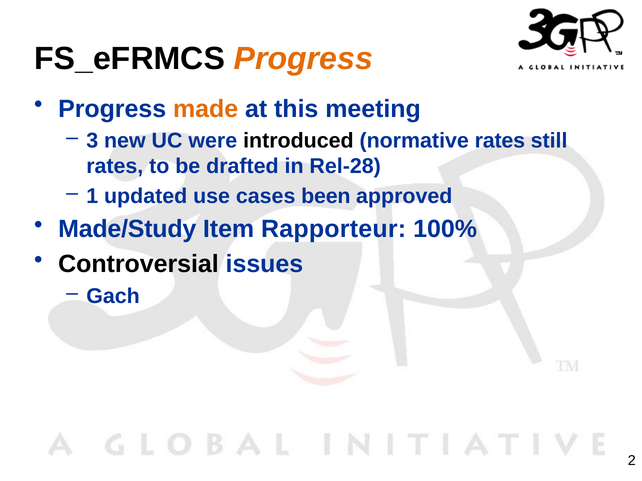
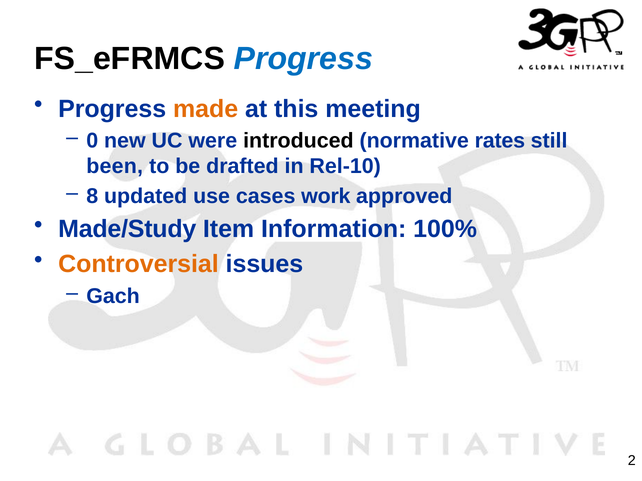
Progress at (303, 59) colour: orange -> blue
3: 3 -> 0
rates at (115, 166): rates -> been
Rel-28: Rel-28 -> Rel-10
1: 1 -> 8
been: been -> work
Rapporteur: Rapporteur -> Information
Controversial colour: black -> orange
